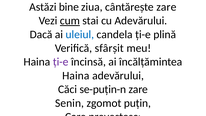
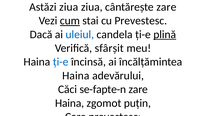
Astăzi bine: bine -> ziua
cu Adevărului: Adevărului -> Prevestesc
plină underline: none -> present
ți-e at (61, 62) colour: purple -> blue
se-puțin-n: se-puțin-n -> se-fapte-n
Senin at (70, 103): Senin -> Haina
